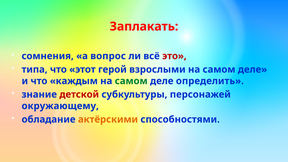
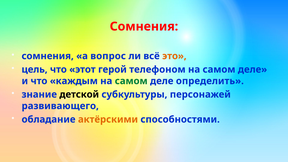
Заплакать at (144, 26): Заплакать -> Сомнения
это colour: red -> orange
типа: типа -> цель
взрослыми: взрослыми -> телефоном
детской colour: red -> black
окружающему: окружающему -> развивающего
